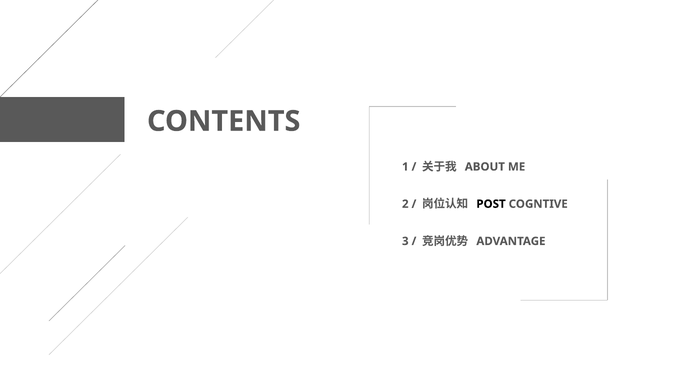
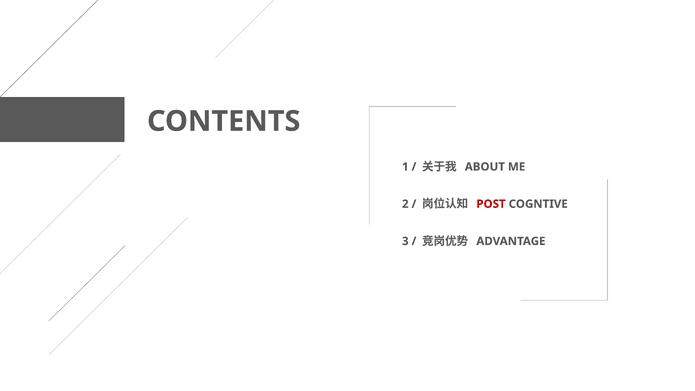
POST colour: black -> red
